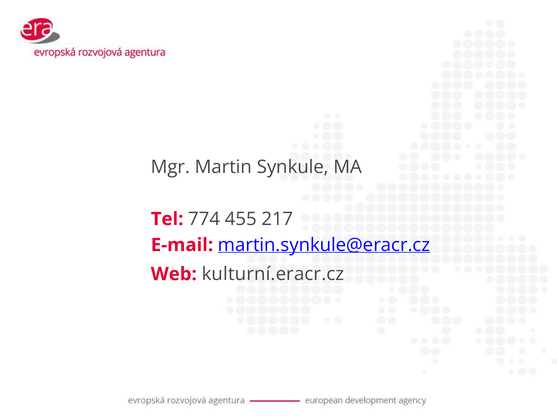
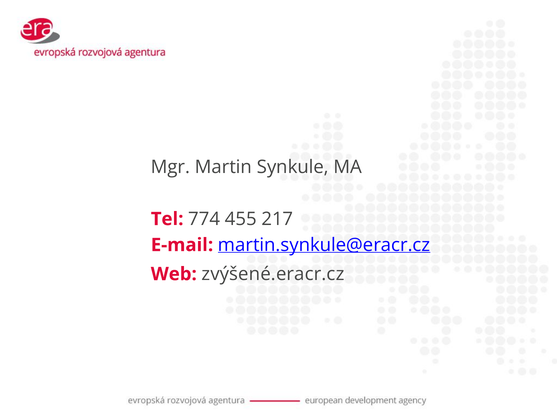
kulturní.eracr.cz: kulturní.eracr.cz -> zvýšené.eracr.cz
